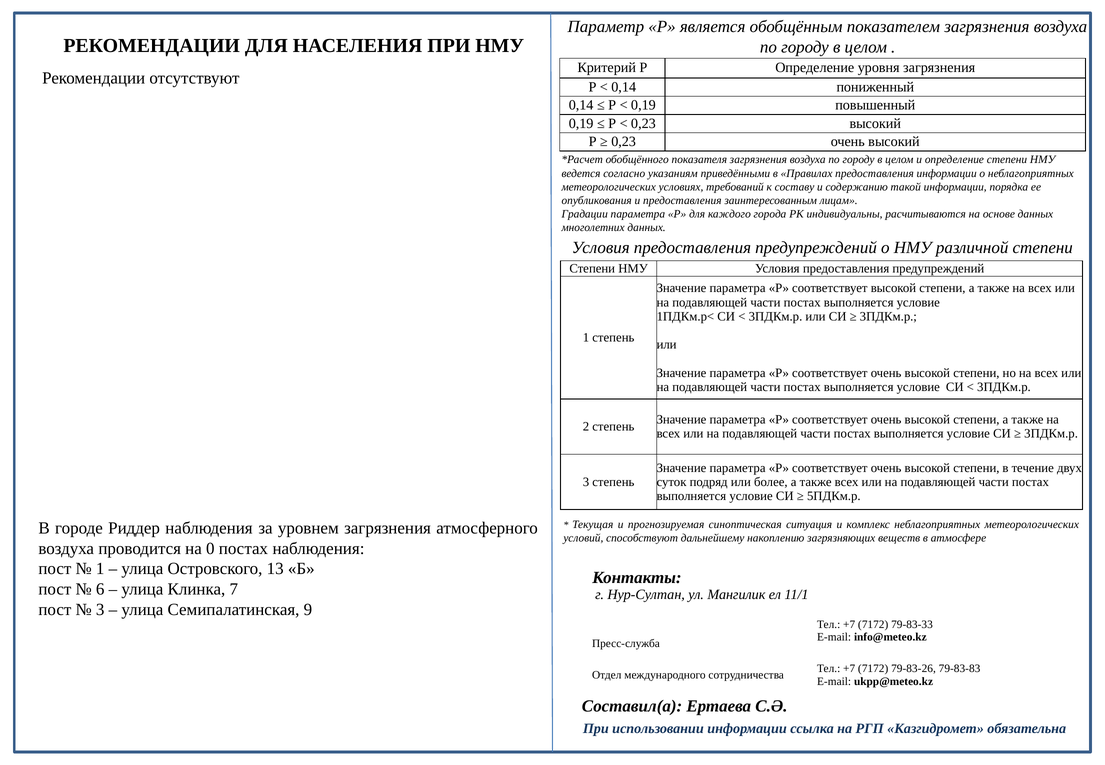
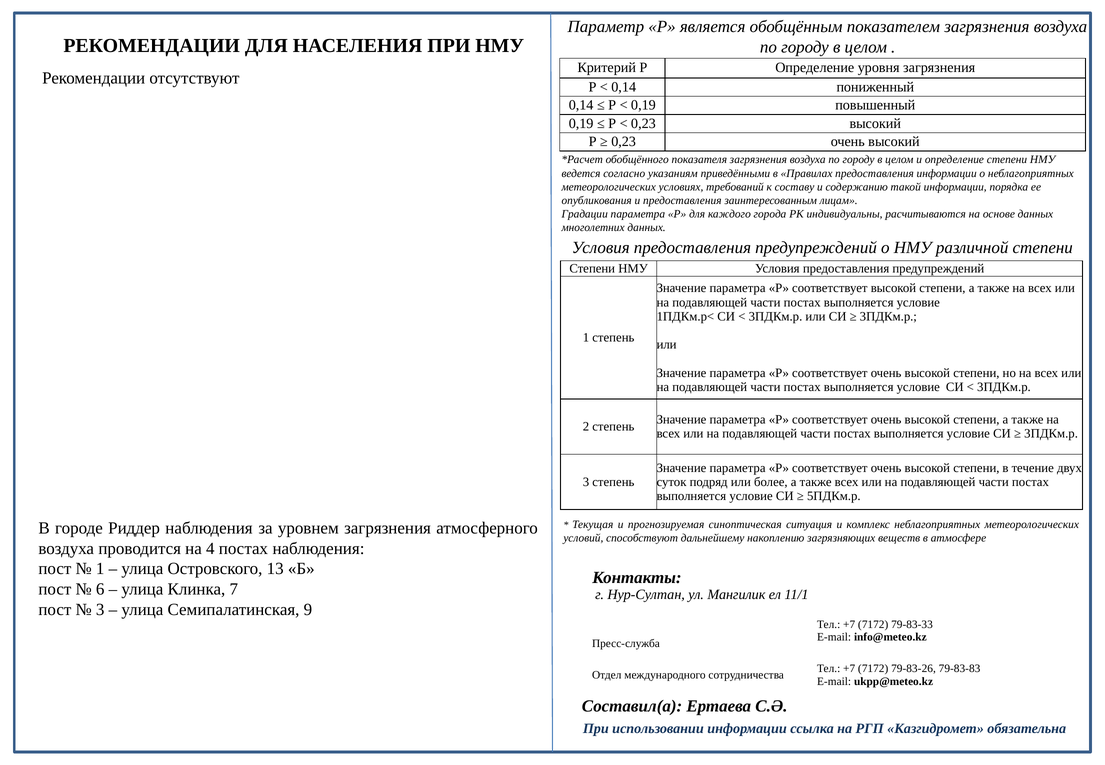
0: 0 -> 4
